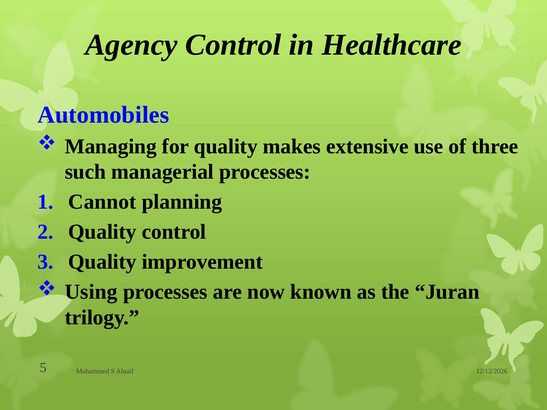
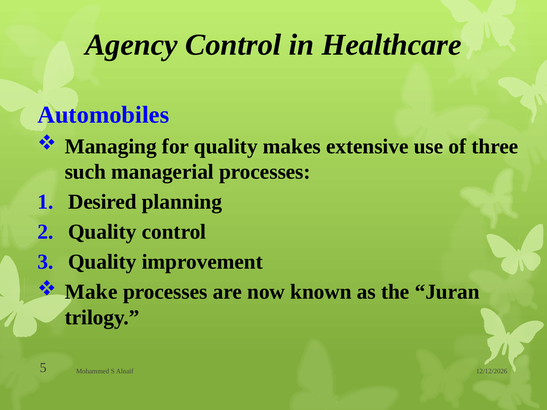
Cannot: Cannot -> Desired
Using: Using -> Make
